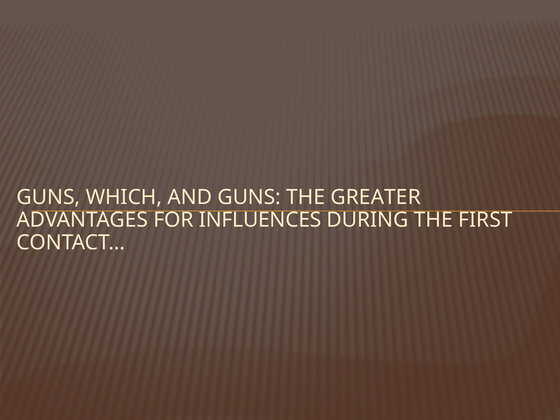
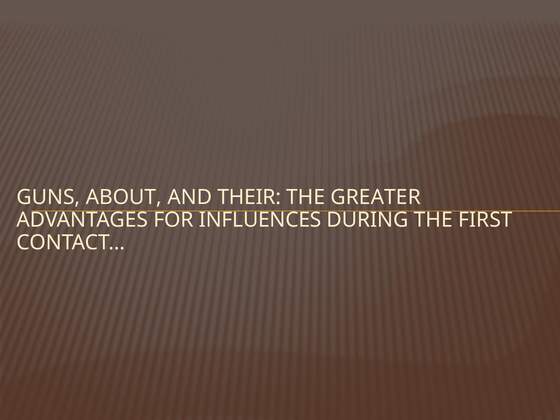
WHICH: WHICH -> ABOUT
AND GUNS: GUNS -> THEIR
